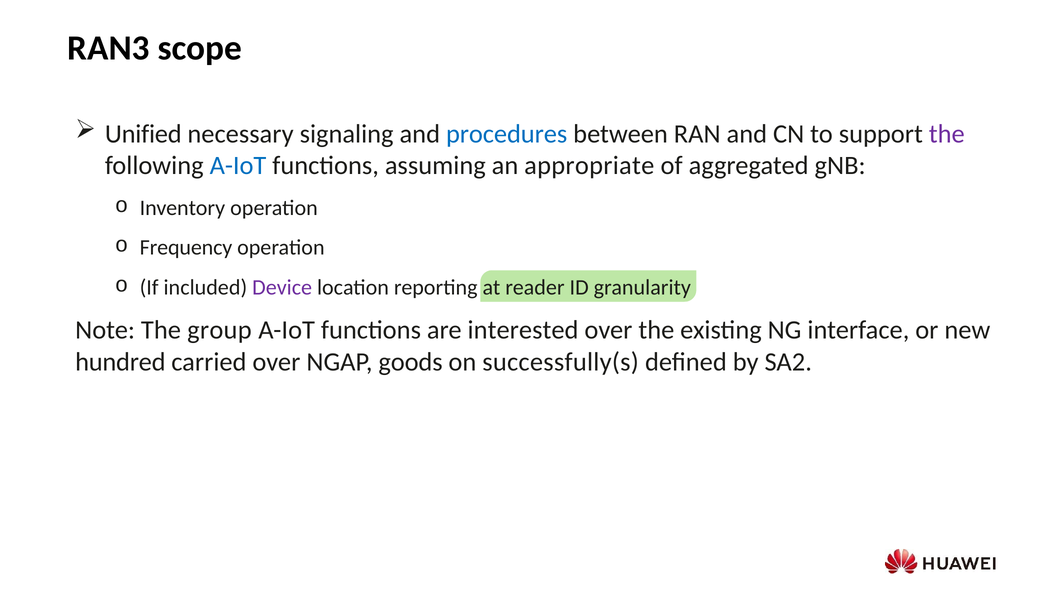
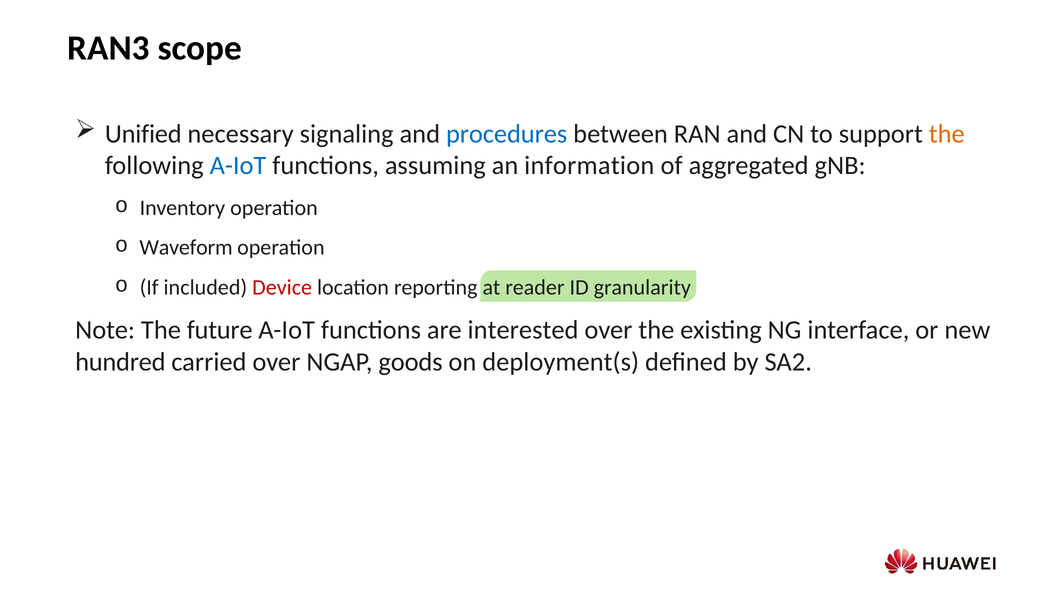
the at (947, 134) colour: purple -> orange
appropriate: appropriate -> information
Frequency: Frequency -> Waveform
Device colour: purple -> red
group: group -> future
successfully(s: successfully(s -> deployment(s
